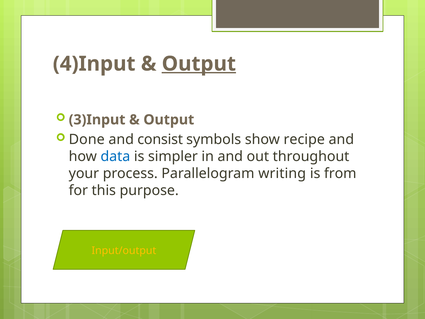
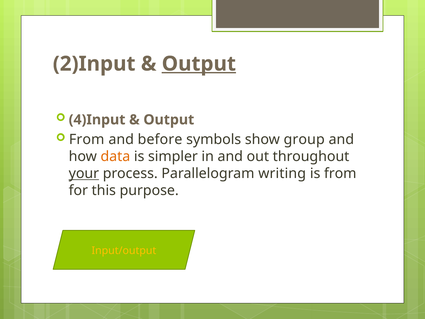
4)Input: 4)Input -> 2)Input
3)Input: 3)Input -> 4)Input
Done at (87, 139): Done -> From
consist: consist -> before
recipe: recipe -> group
data colour: blue -> orange
your underline: none -> present
